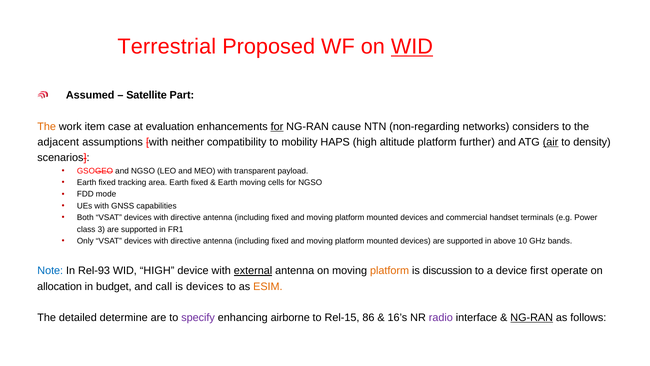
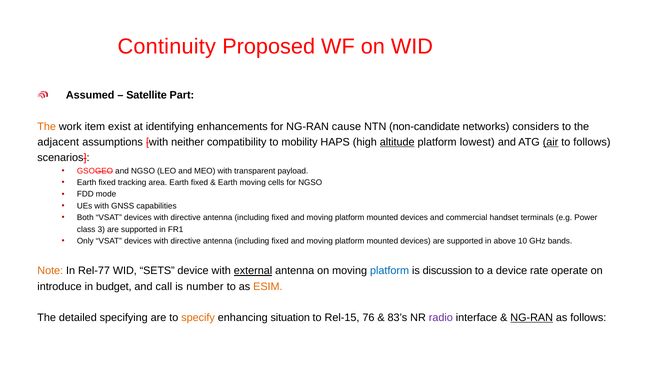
Terrestrial: Terrestrial -> Continuity
WID at (412, 47) underline: present -> none
case: case -> exist
evaluation: evaluation -> identifying
for at (277, 126) underline: present -> none
non-regarding: non-regarding -> non-candidate
altitude underline: none -> present
further: further -> lowest
to density: density -> follows
Note colour: blue -> orange
Rel-93: Rel-93 -> Rel-77
WID HIGH: HIGH -> SETS
platform at (390, 271) colour: orange -> blue
first: first -> rate
allocation: allocation -> introduce
is devices: devices -> number
determine: determine -> specifying
specify colour: purple -> orange
airborne: airborne -> situation
86: 86 -> 76
16’s: 16’s -> 83’s
